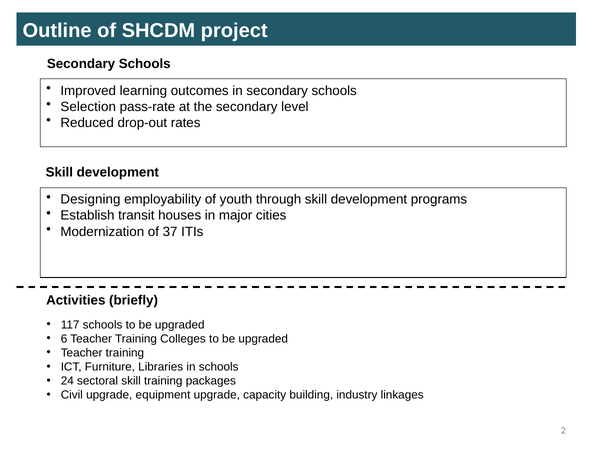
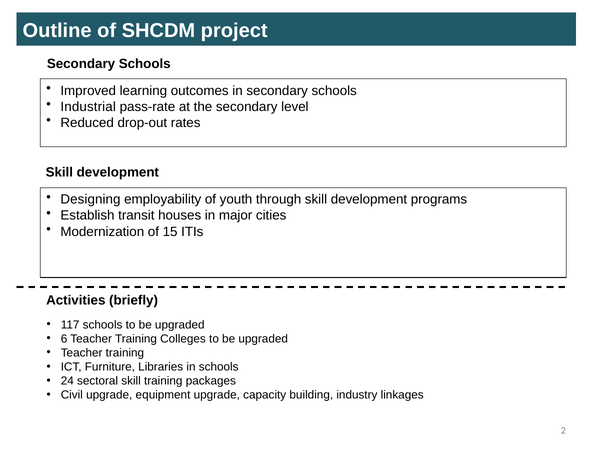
Selection: Selection -> Industrial
37: 37 -> 15
